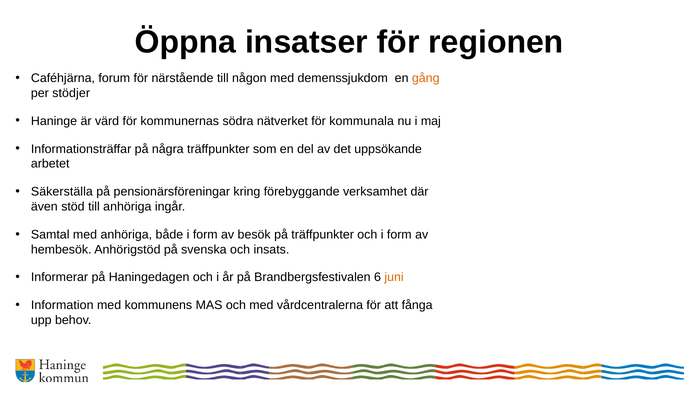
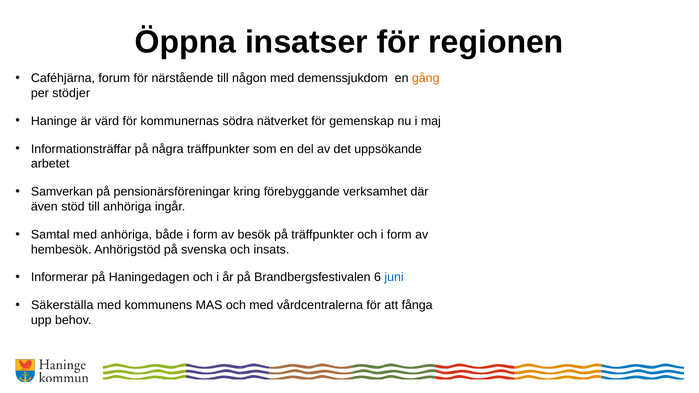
kommunala: kommunala -> gemenskap
Säkerställa: Säkerställa -> Samverkan
juni colour: orange -> blue
Information: Information -> Säkerställa
